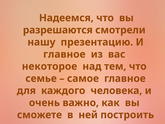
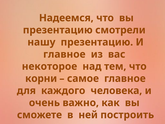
разрешаются at (58, 30): разрешаются -> презентацию
семье: семье -> корни
